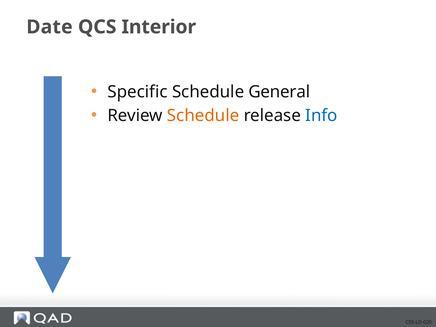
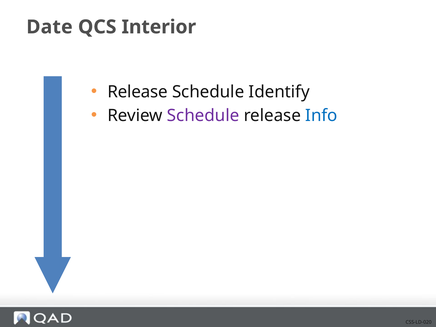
Specific at (138, 92): Specific -> Release
General: General -> Identify
Schedule at (203, 116) colour: orange -> purple
